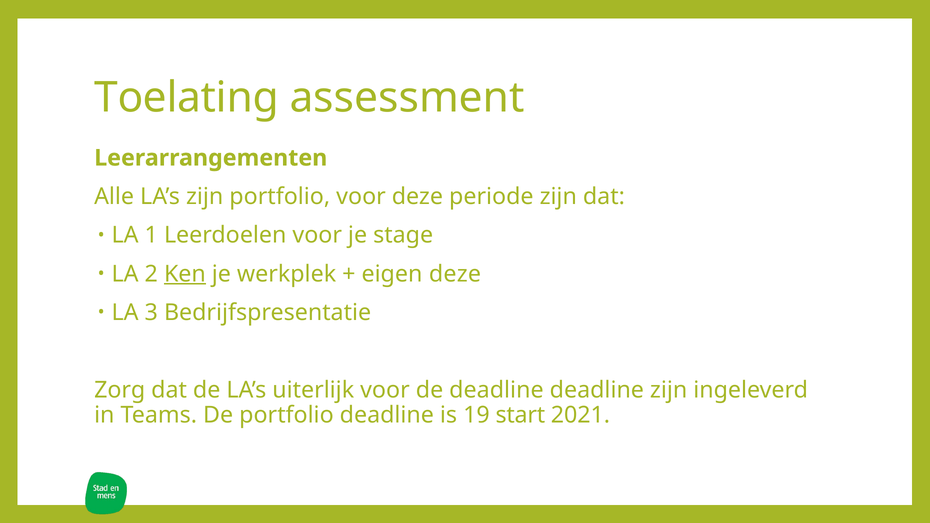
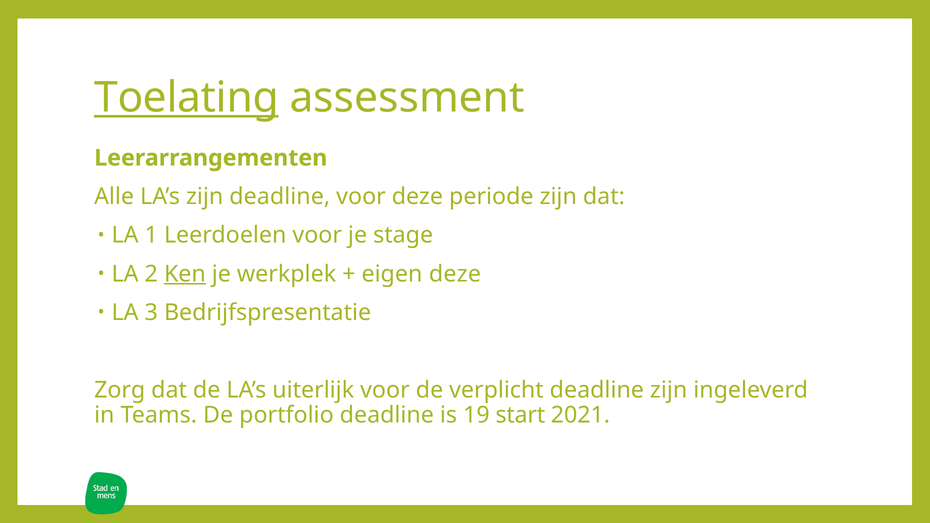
Toelating underline: none -> present
zijn portfolio: portfolio -> deadline
de deadline: deadline -> verplicht
